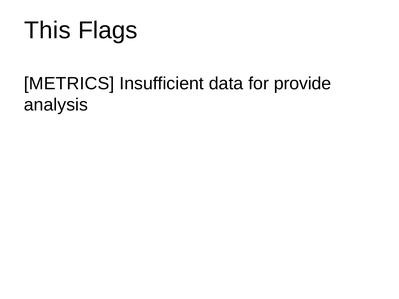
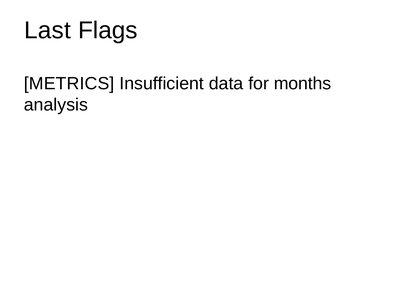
This: This -> Last
provide: provide -> months
